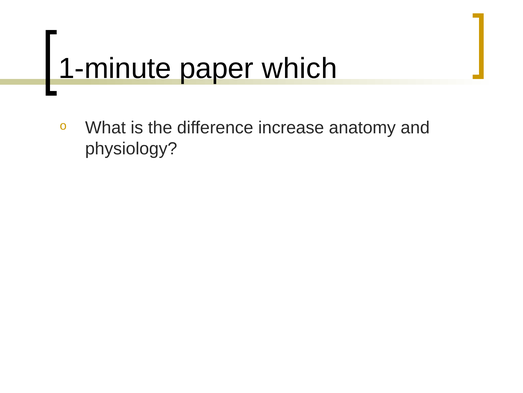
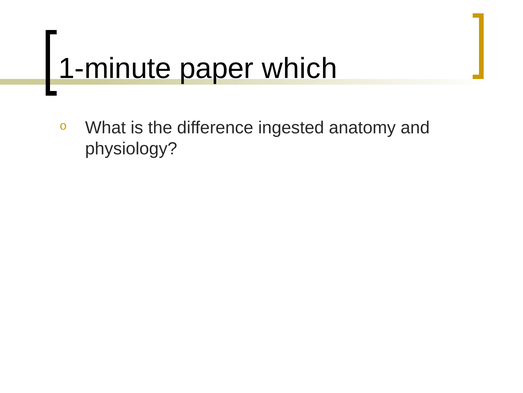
increase: increase -> ingested
